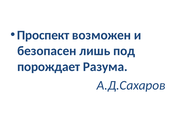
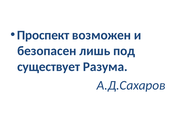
порождает: порождает -> существует
